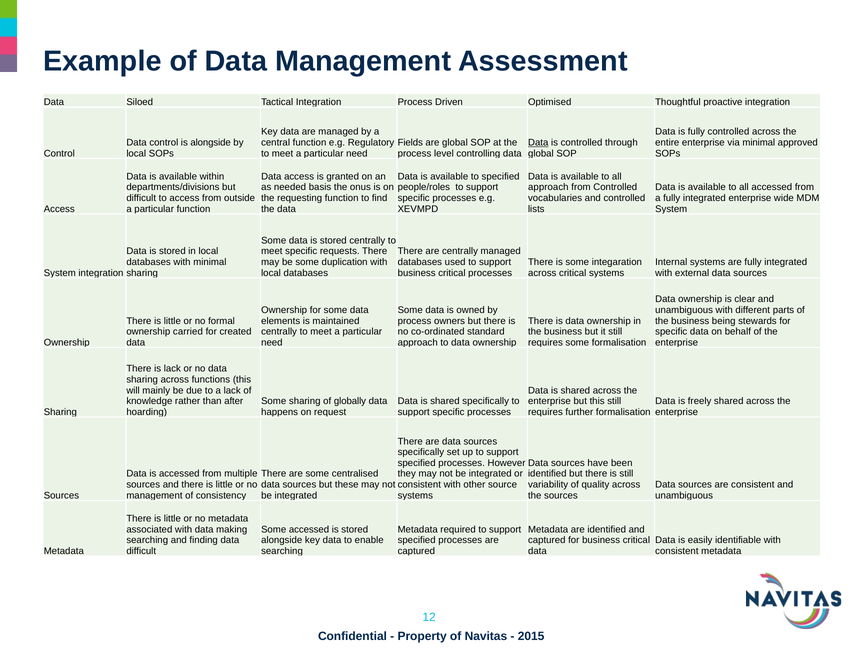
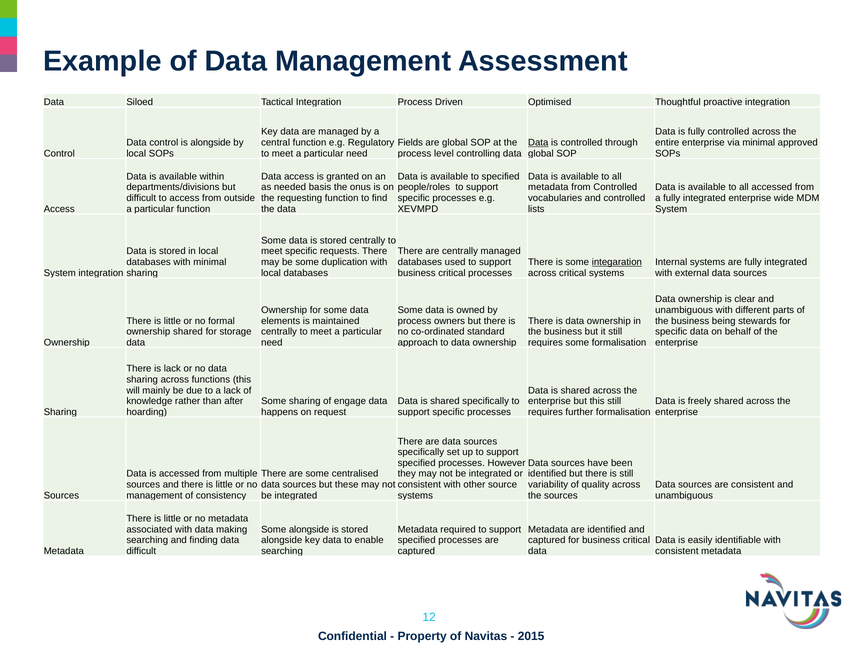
approach at (548, 187): approach -> metadata
integaration underline: none -> present
ownership carried: carried -> shared
created: created -> storage
globally: globally -> engage
Some accessed: accessed -> alongside
